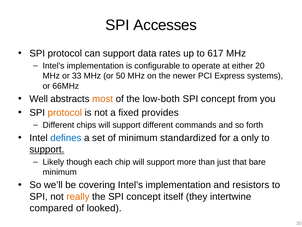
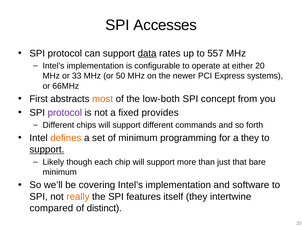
data underline: none -> present
617: 617 -> 557
Well: Well -> First
protocol at (65, 112) colour: orange -> purple
defines colour: blue -> orange
standardized: standardized -> programming
a only: only -> they
resistors: resistors -> software
the SPI concept: concept -> features
looked: looked -> distinct
